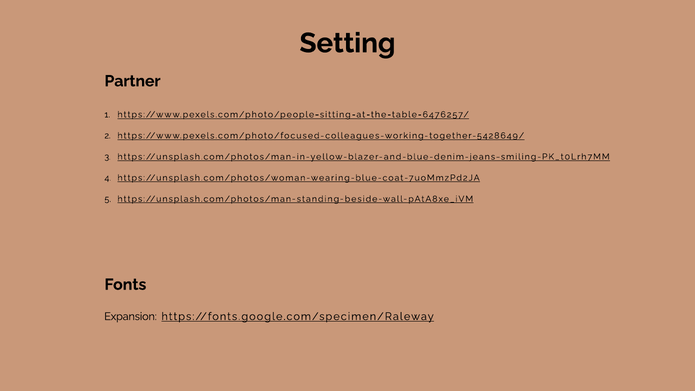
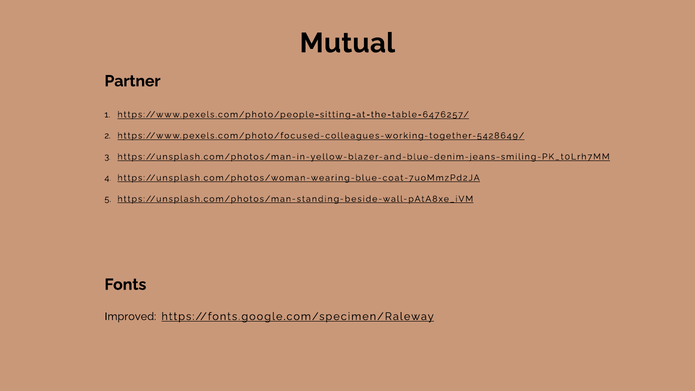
Setting: Setting -> Mutual
Expansion: Expansion -> Improved
